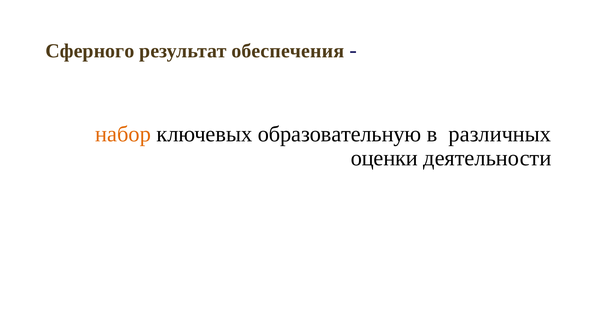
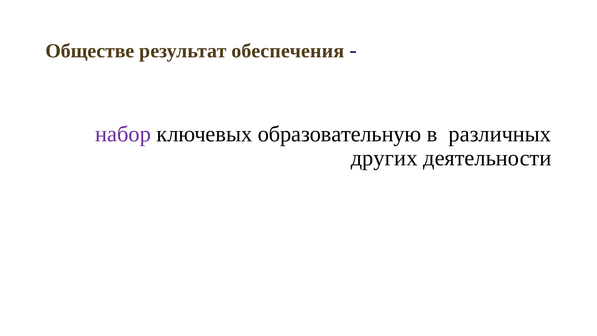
Сферного: Сферного -> Обществе
набор colour: orange -> purple
оценки: оценки -> других
